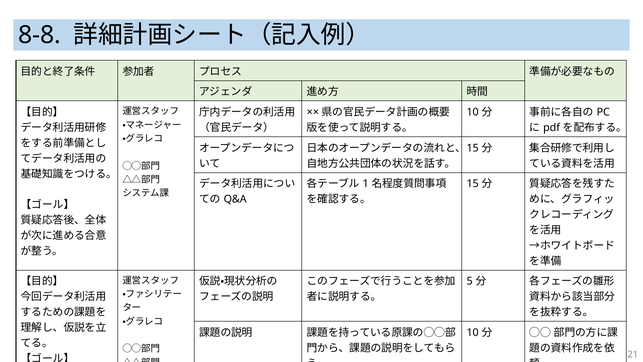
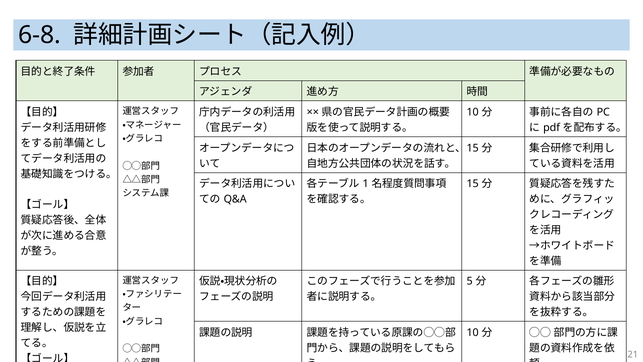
8-8: 8-8 -> 6-8
